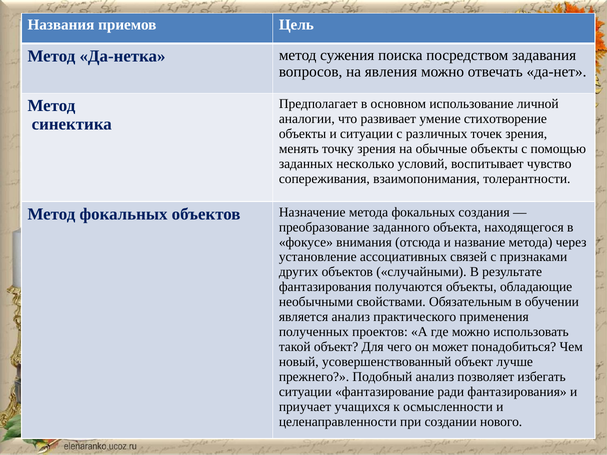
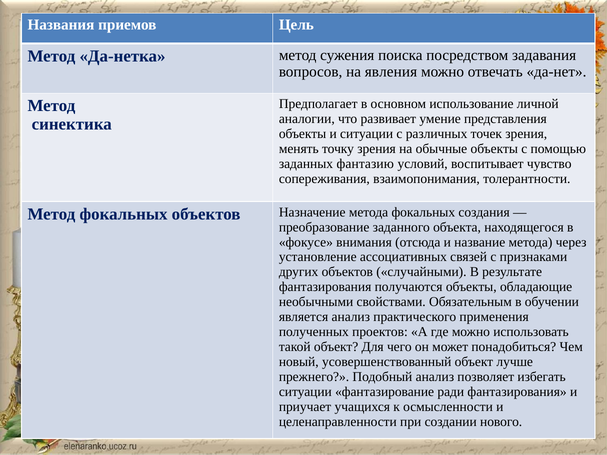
стихотворение: стихотворение -> представления
несколько: несколько -> фантазию
